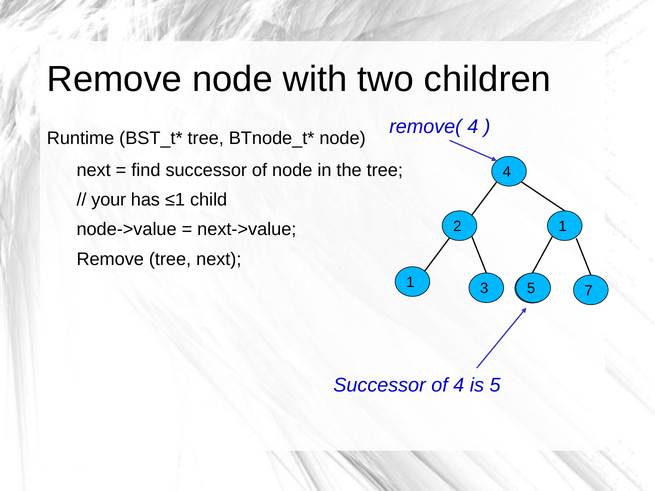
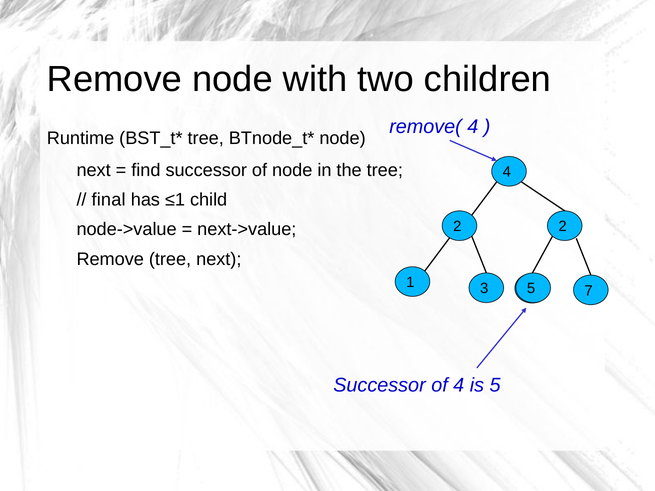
your: your -> final
2 1: 1 -> 2
